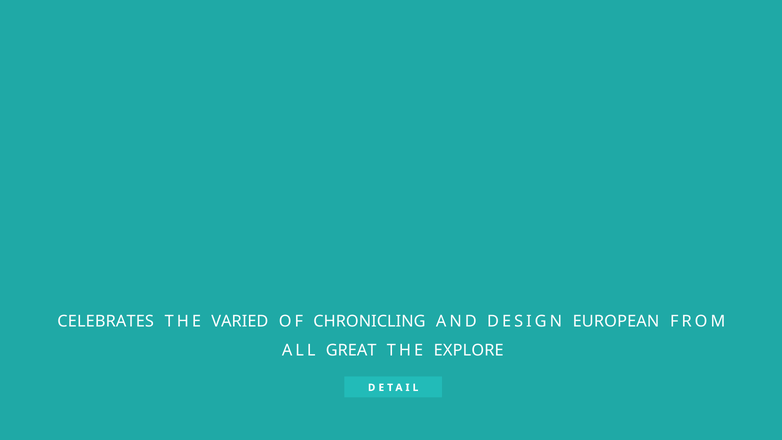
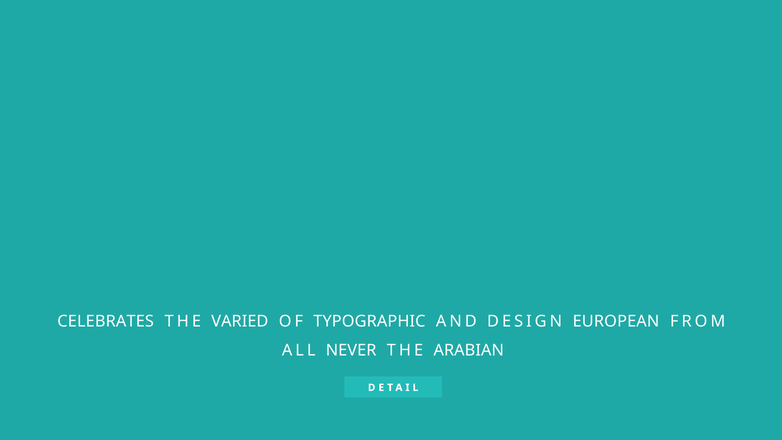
CHRONICLING: CHRONICLING -> TYPOGRAPHIC
GREAT: GREAT -> NEVER
EXPLORE: EXPLORE -> ARABIAN
